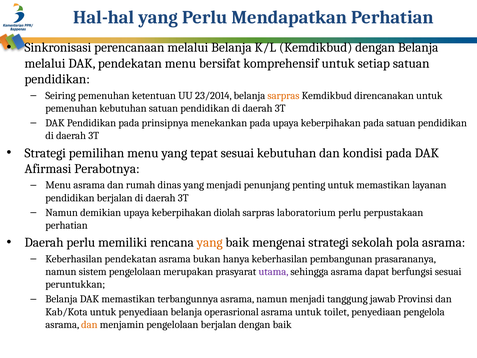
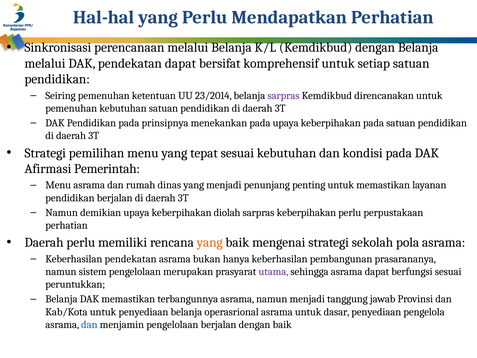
pendekatan menu: menu -> dapat
sarpras at (283, 95) colour: orange -> purple
Perabotnya: Perabotnya -> Pemerintah
sarpras laboratorium: laboratorium -> keberpihakan
toilet: toilet -> dasar
dan at (89, 324) colour: orange -> blue
